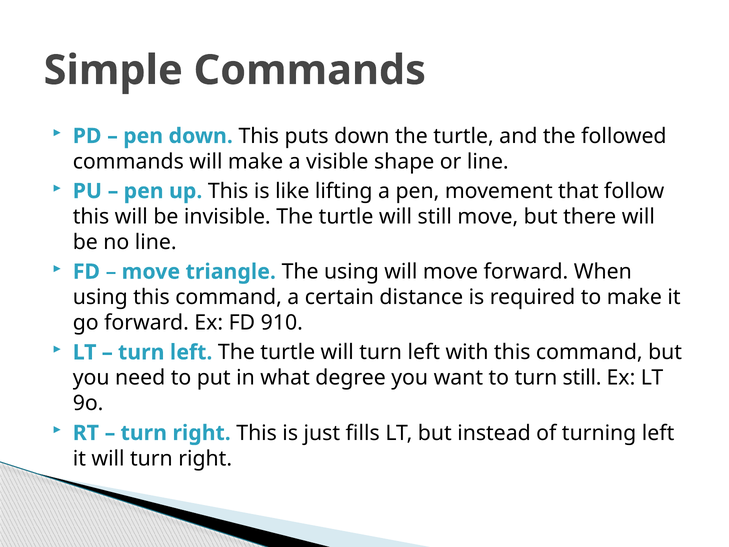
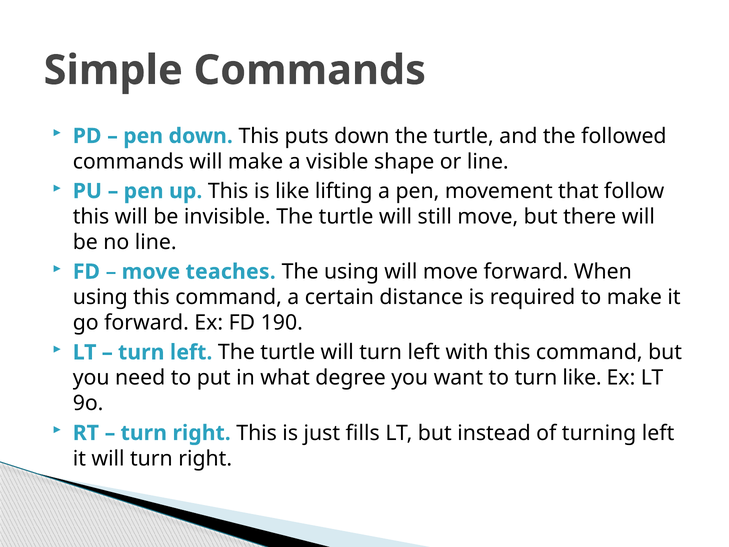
triangle: triangle -> teaches
910: 910 -> 190
turn still: still -> like
